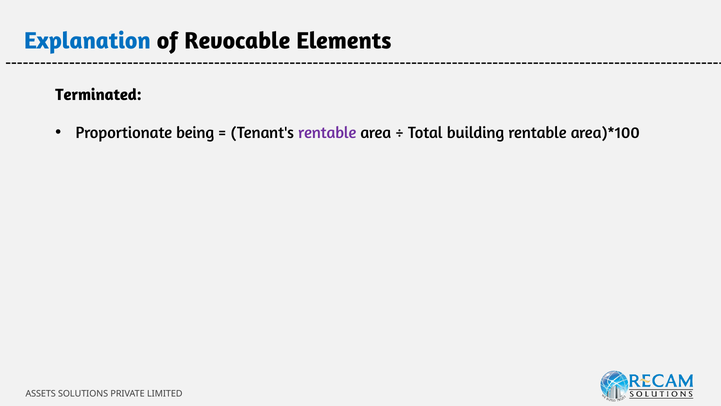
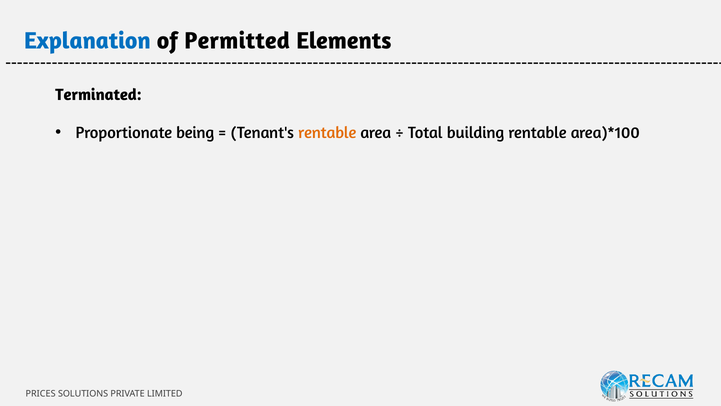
Revocable: Revocable -> Permitted
rentable at (327, 133) colour: purple -> orange
ASSETS: ASSETS -> PRICES
